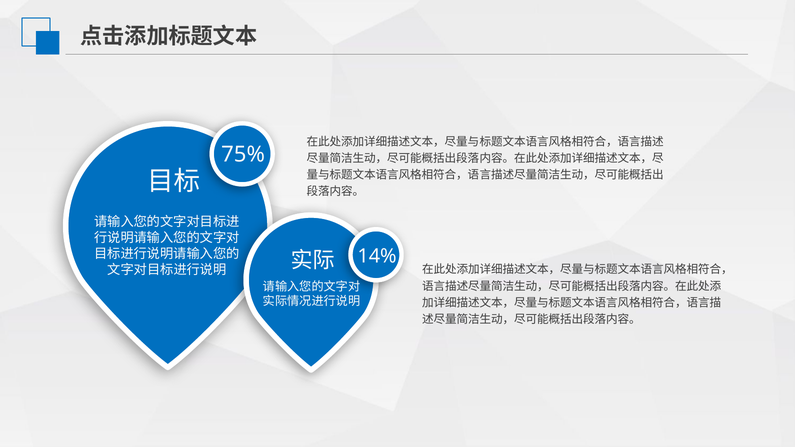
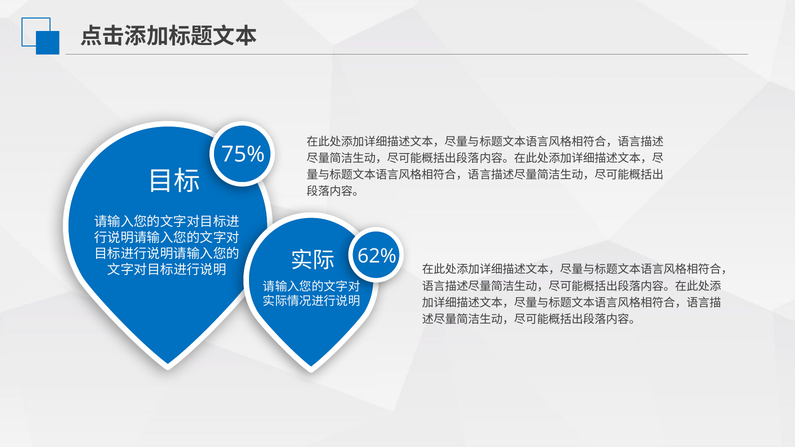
14%: 14% -> 62%
